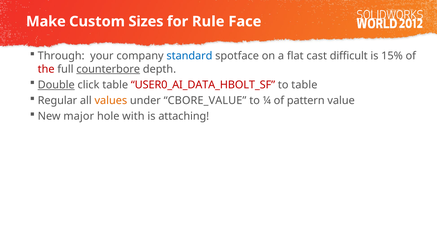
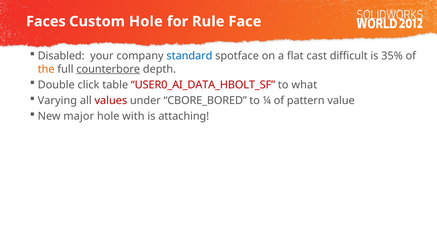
Make: Make -> Faces
Custom Sizes: Sizes -> Hole
Through: Through -> Disabled
15%: 15% -> 35%
the colour: red -> orange
Double underline: present -> none
to table: table -> what
Regular: Regular -> Varying
values colour: orange -> red
CBORE_VALUE: CBORE_VALUE -> CBORE_BORED
